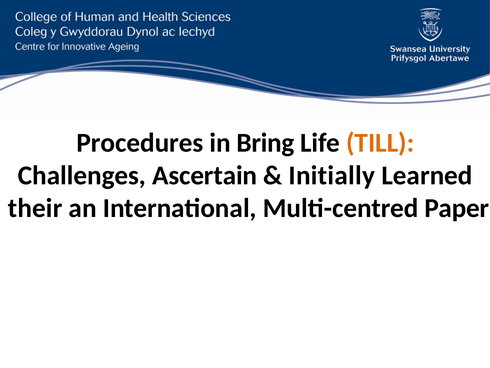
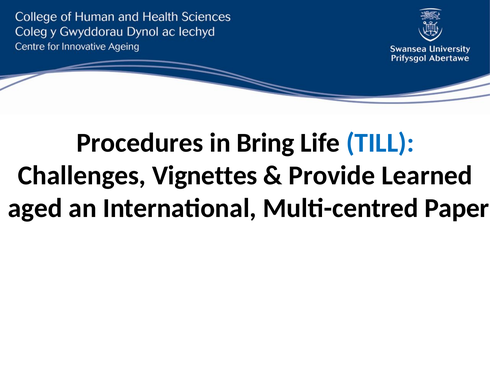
TILL colour: orange -> blue
Ascertain: Ascertain -> Vignettes
Initially: Initially -> Provide
their: their -> aged
